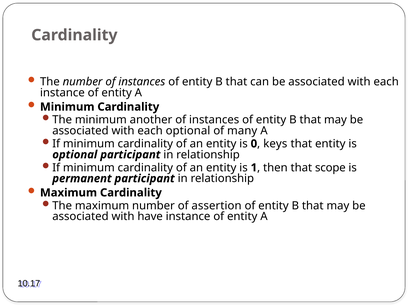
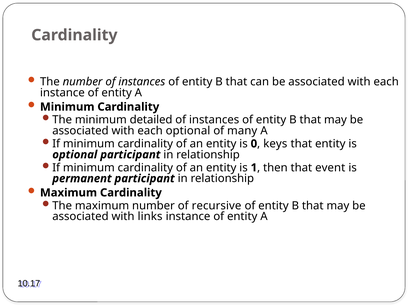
another: another -> detailed
scope: scope -> event
assertion: assertion -> recursive
have: have -> links
